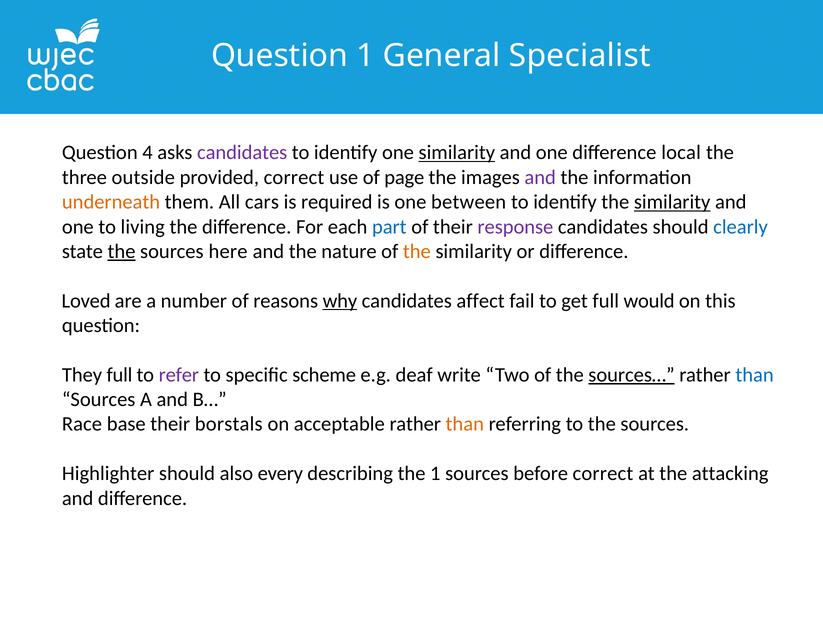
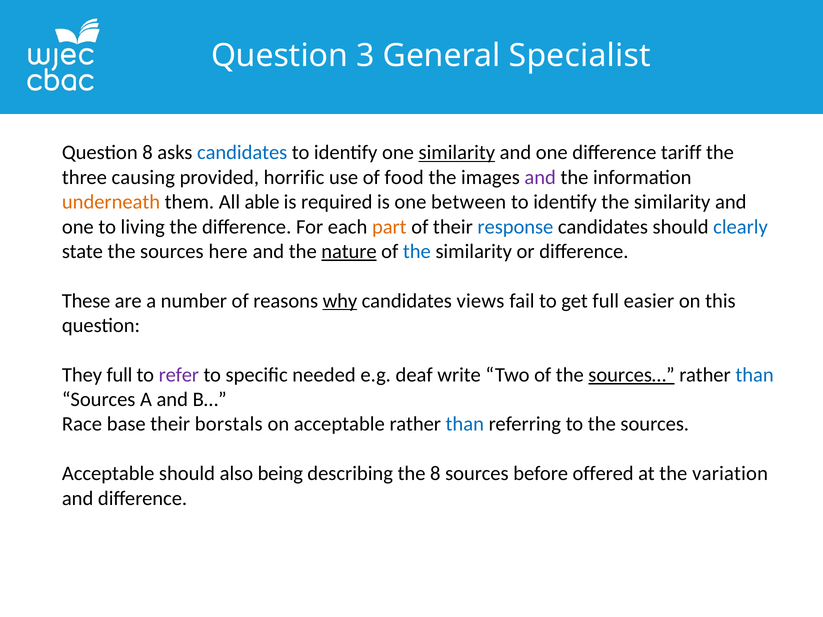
Question 1: 1 -> 3
Question 4: 4 -> 8
candidates at (242, 153) colour: purple -> blue
local: local -> tariff
outside: outside -> causing
provided correct: correct -> horrific
page: page -> food
cars: cars -> able
similarity at (672, 202) underline: present -> none
part colour: blue -> orange
response colour: purple -> blue
the at (122, 252) underline: present -> none
nature underline: none -> present
the at (417, 252) colour: orange -> blue
Loved: Loved -> These
affect: affect -> views
would: would -> easier
scheme: scheme -> needed
than at (465, 424) colour: orange -> blue
Highlighter at (108, 474): Highlighter -> Acceptable
every: every -> being
the 1: 1 -> 8
before correct: correct -> offered
attacking: attacking -> variation
